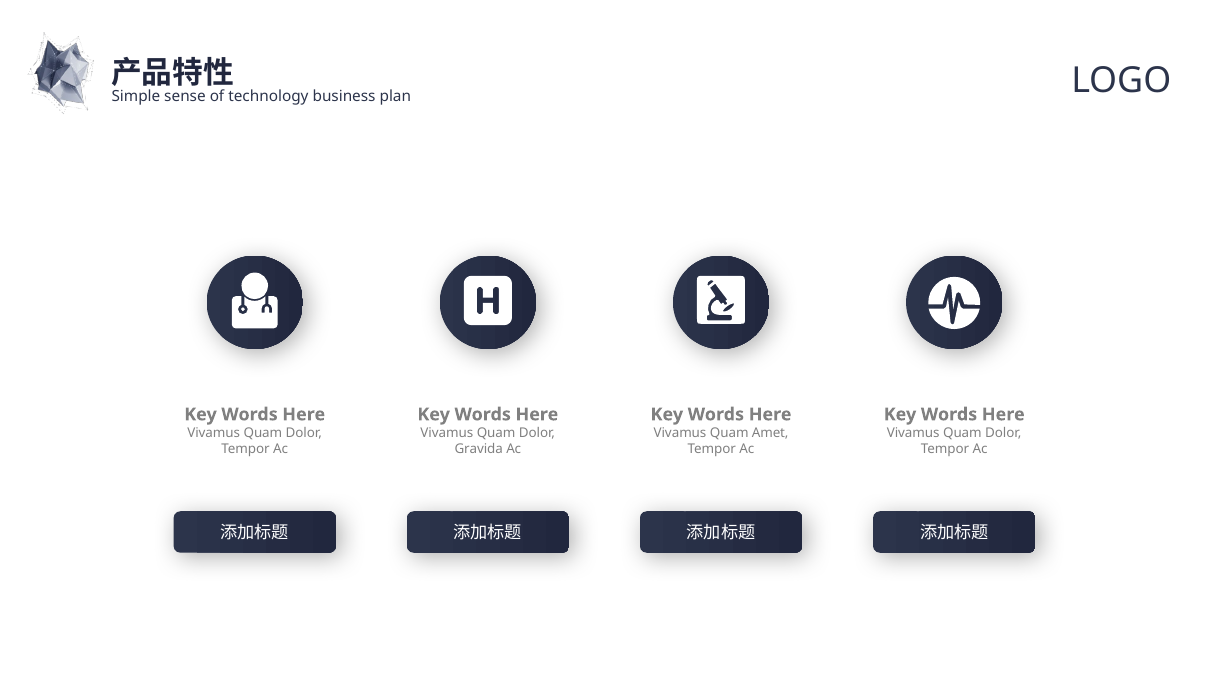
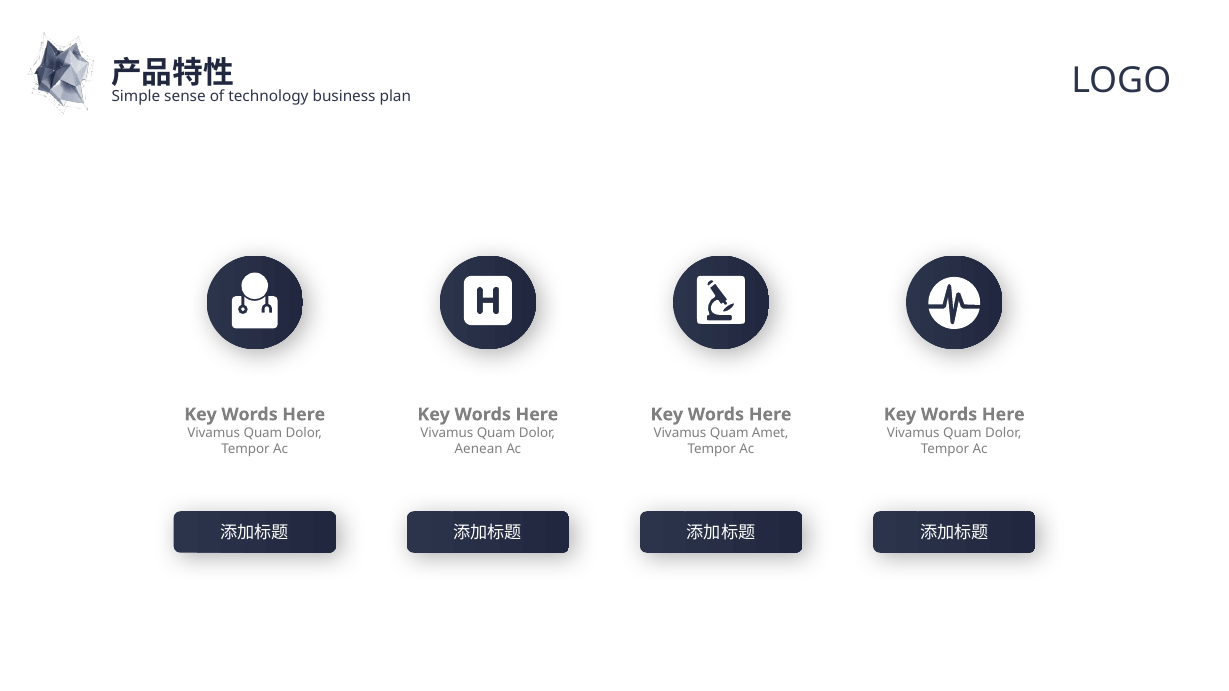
Gravida: Gravida -> Aenean
